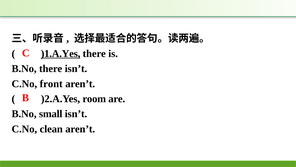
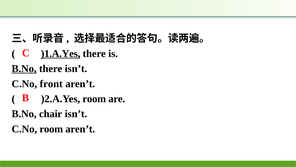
B.No at (24, 68) underline: none -> present
small: small -> chair
C.No clean: clean -> room
